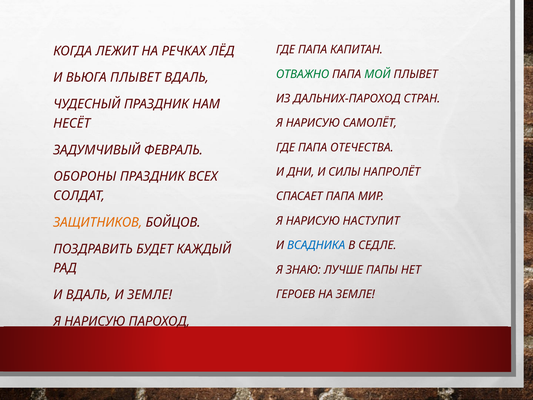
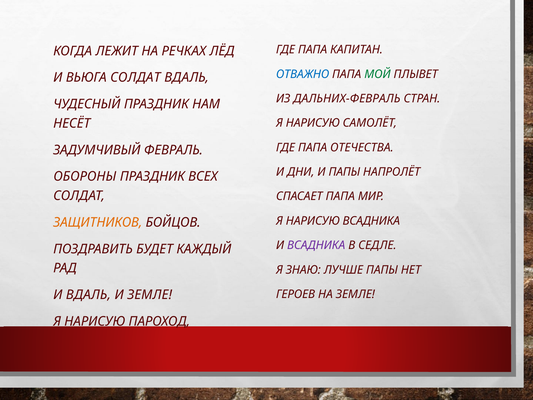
ОТВАЖНО colour: green -> blue
ВЬЮГА ПЛЫВЕТ: ПЛЫВЕТ -> СОЛДАТ
ДАЛЬНИХ-ПАРОХОД: ДАЛЬНИХ-ПАРОХОД -> ДАЛЬНИХ-ФЕВРАЛЬ
И СИЛЫ: СИЛЫ -> ПАПЫ
НАРИСУЮ НАСТУПИТ: НАСТУПИТ -> ВСАДНИКА
ВСАДНИКА at (316, 245) colour: blue -> purple
